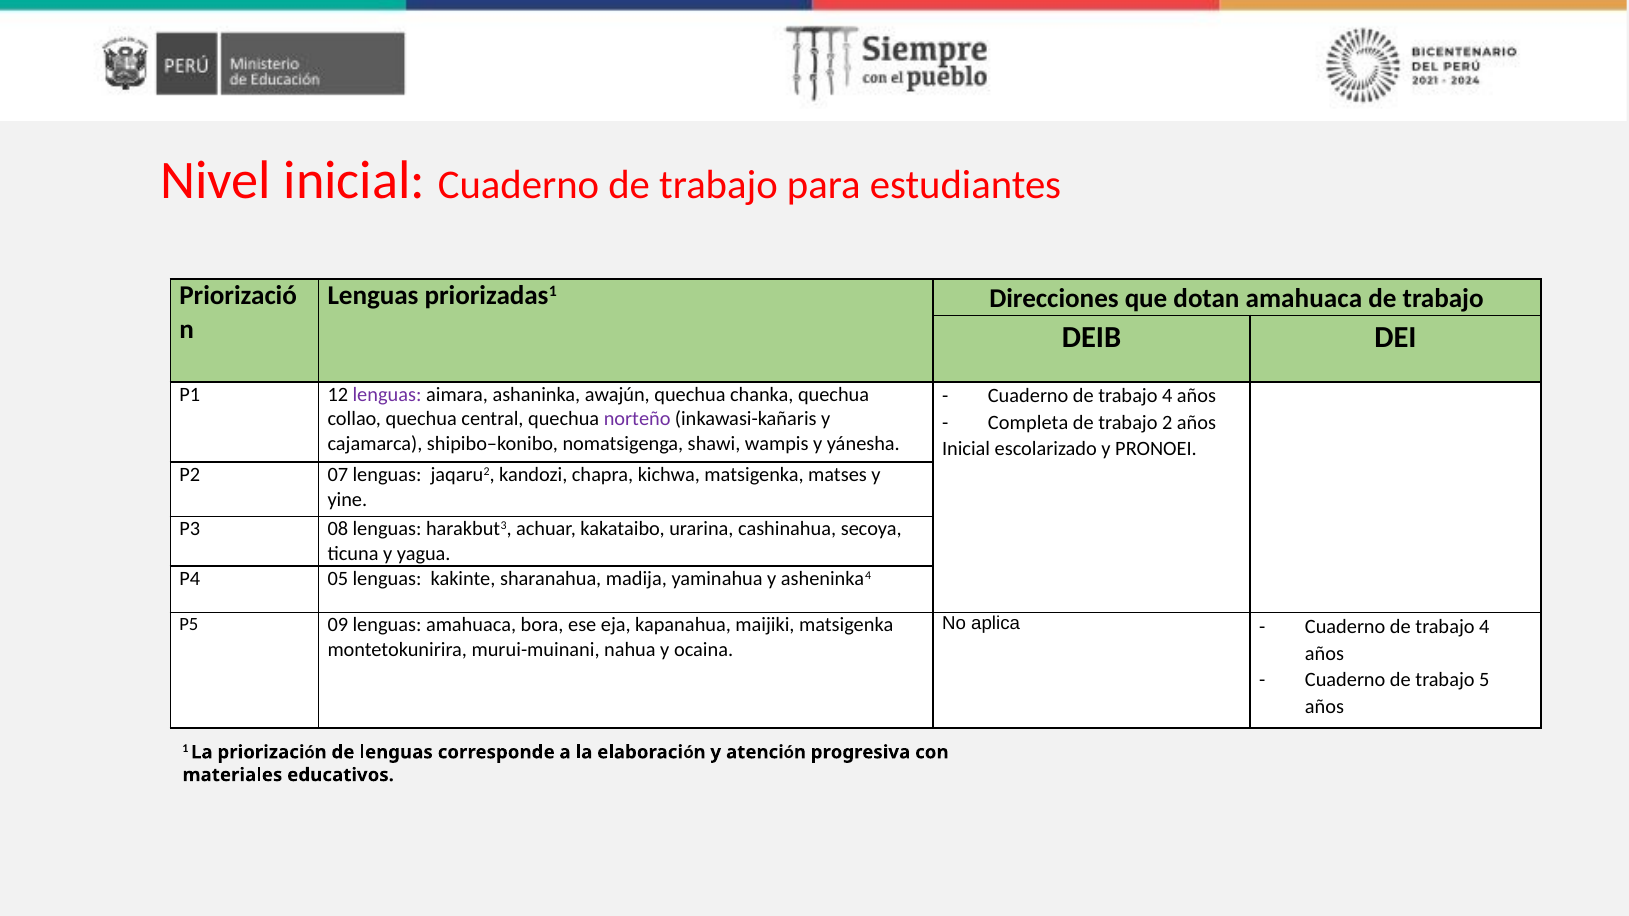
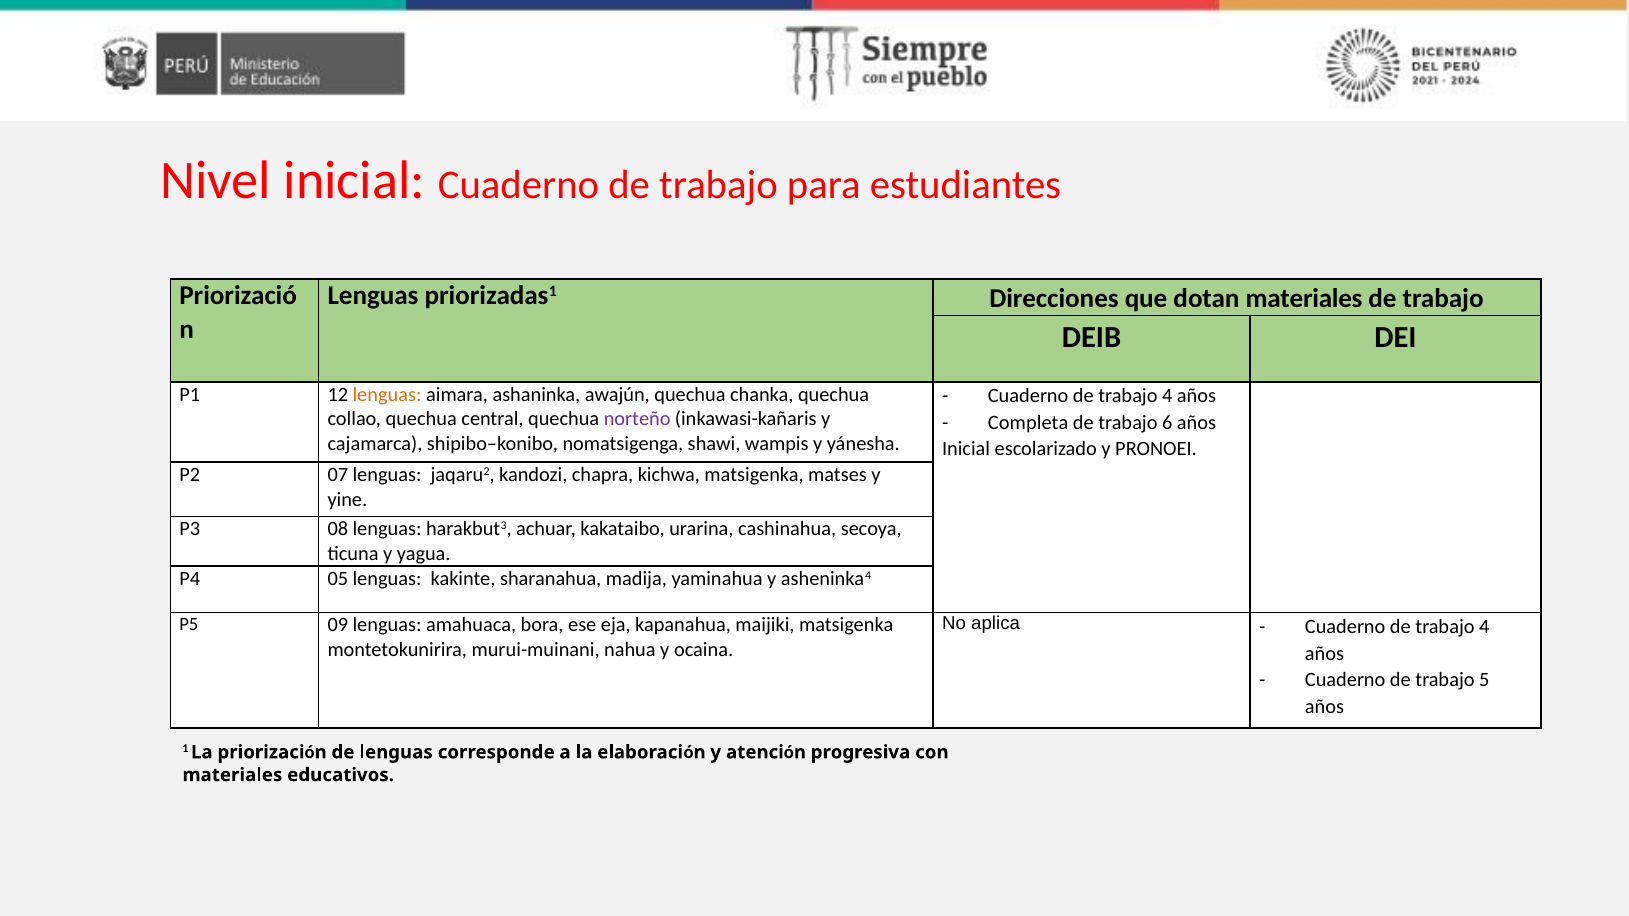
dotan amahuaca: amahuaca -> materiales
lenguas at (387, 395) colour: purple -> orange
2: 2 -> 6
